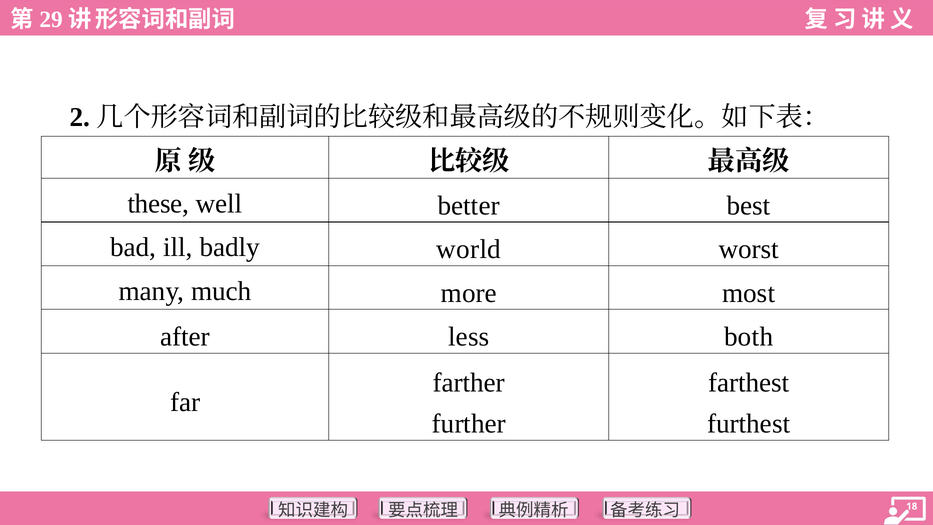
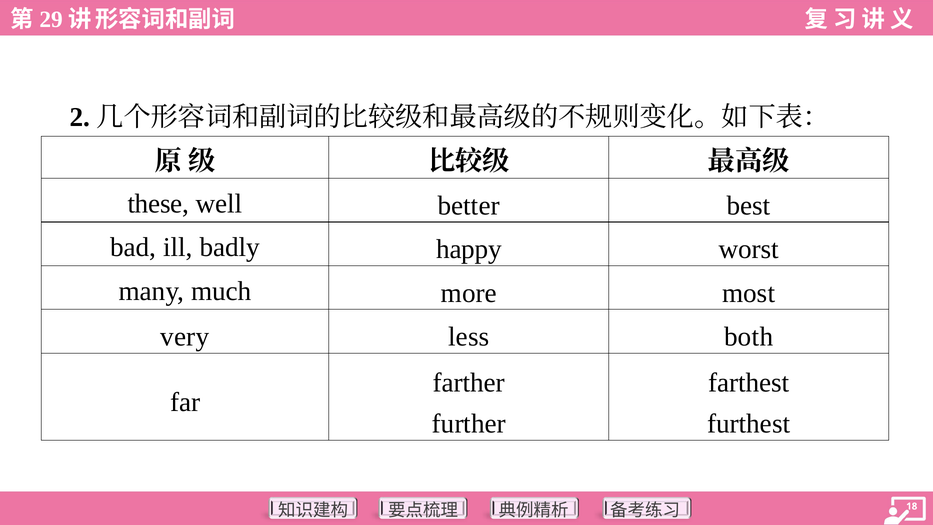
world: world -> happy
after: after -> very
